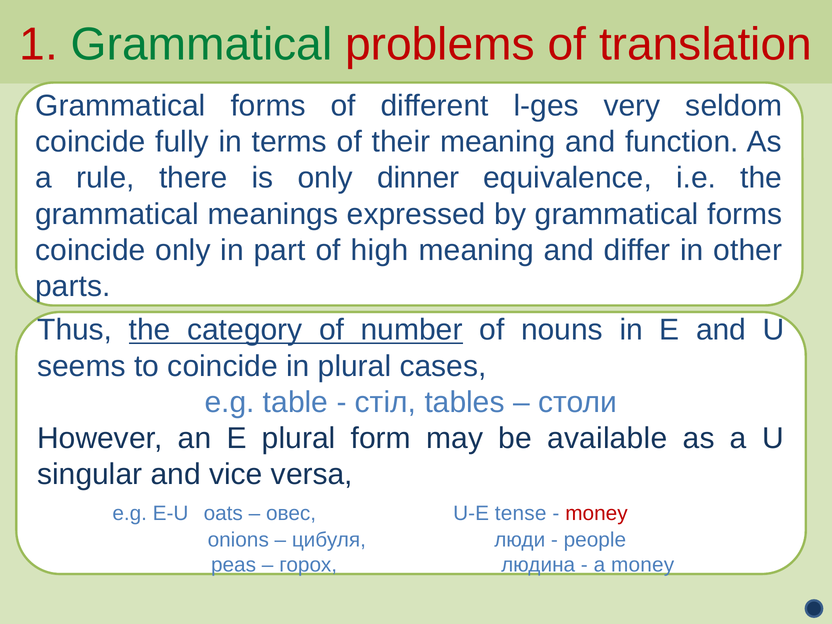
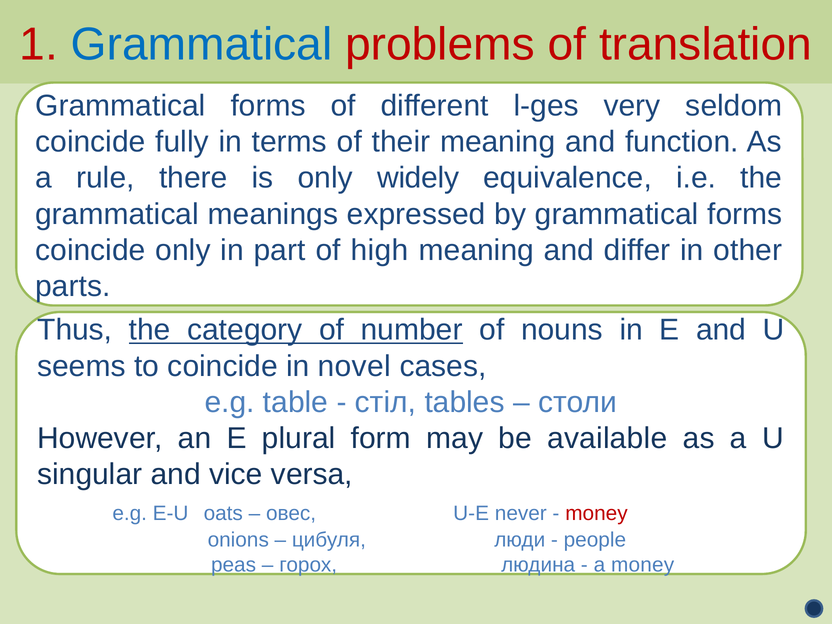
Grammatical at (202, 44) colour: green -> blue
dinner: dinner -> widely
in plural: plural -> novel
tense: tense -> never
